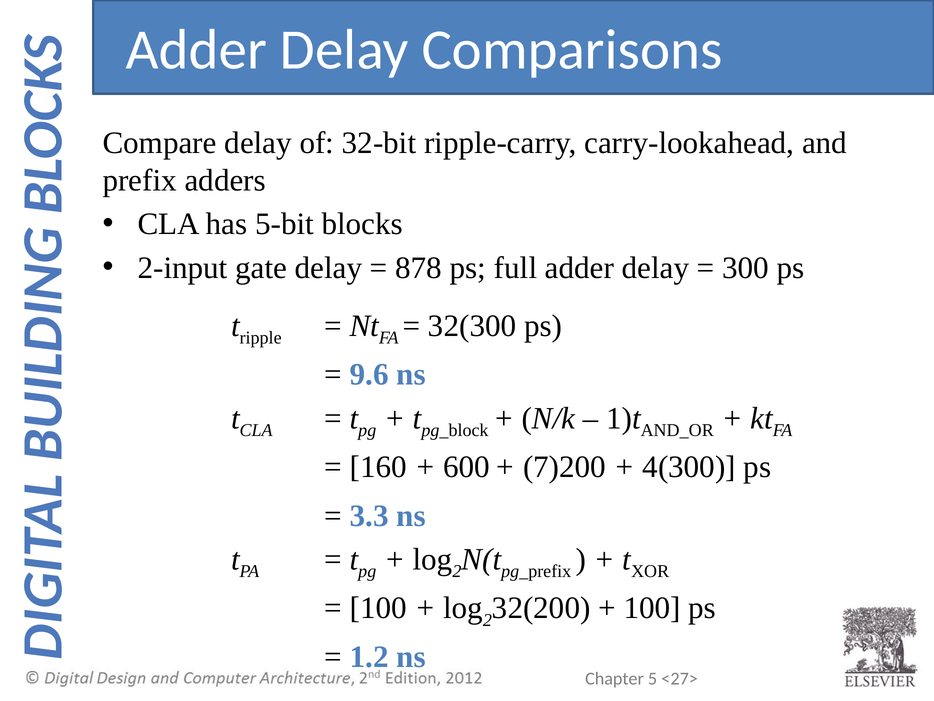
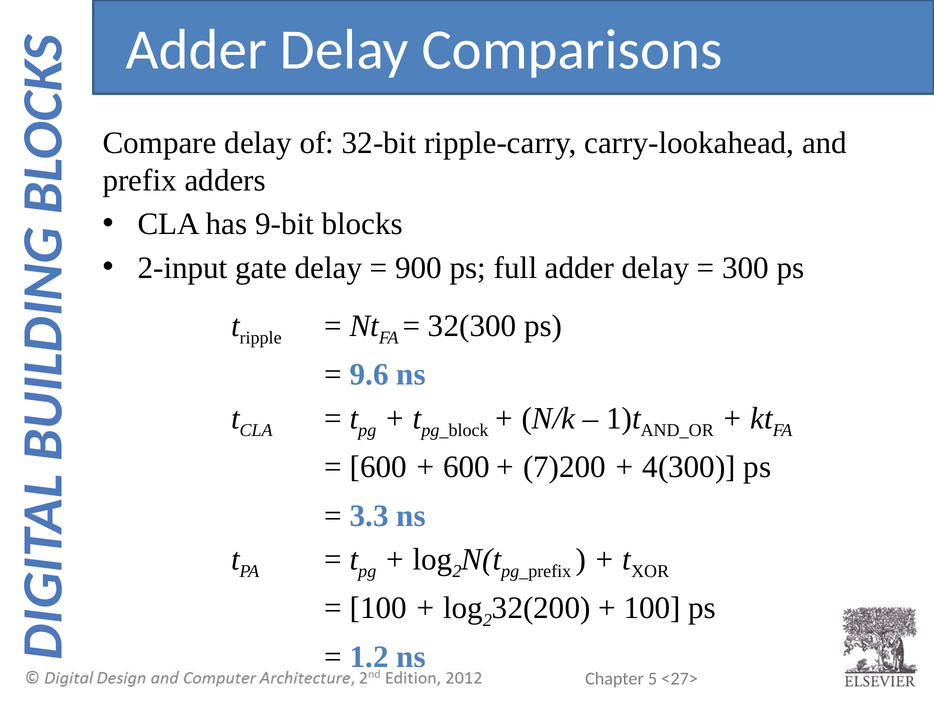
5-bit: 5-bit -> 9-bit
878: 878 -> 900
160 at (378, 467): 160 -> 600
